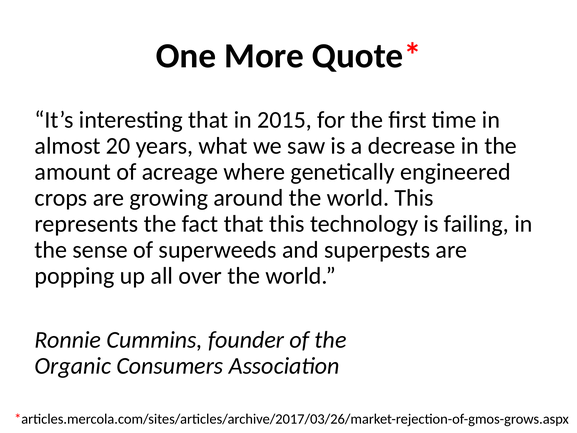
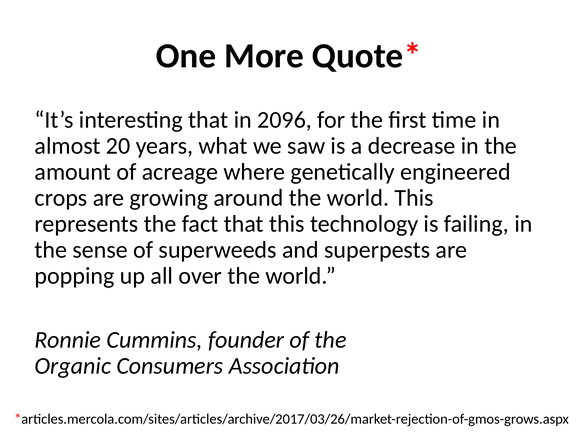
2015: 2015 -> 2096
